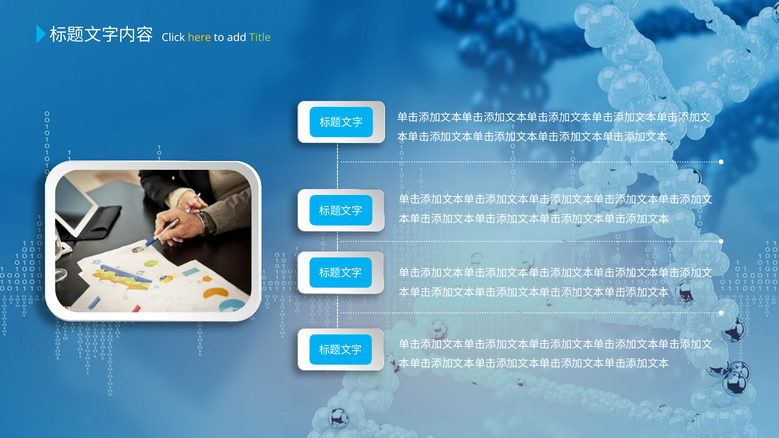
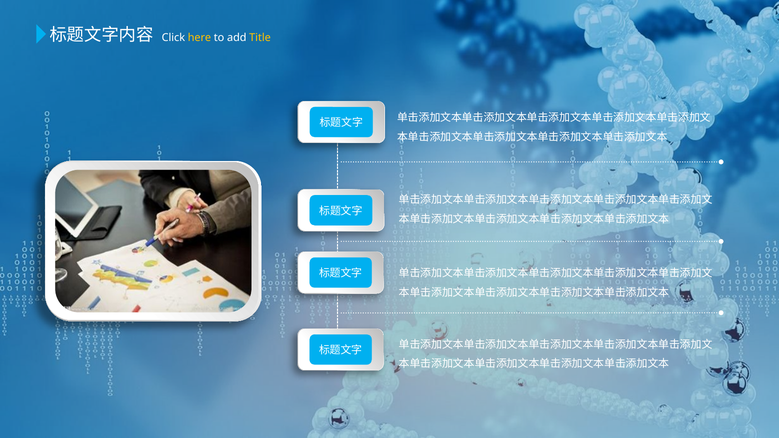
Title colour: light green -> yellow
